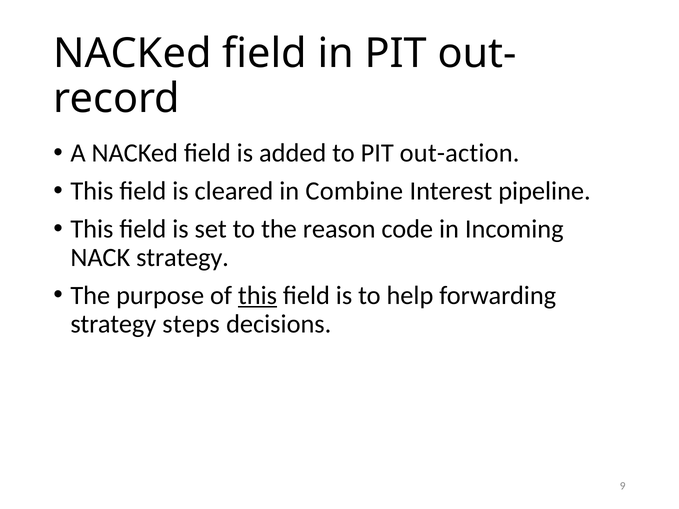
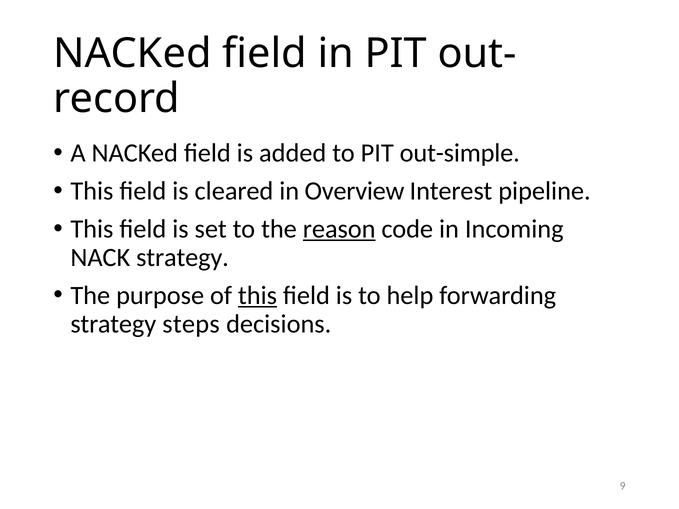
out-action: out-action -> out-simple
Combine: Combine -> Overview
reason underline: none -> present
